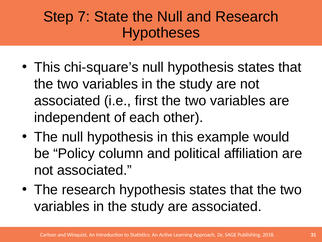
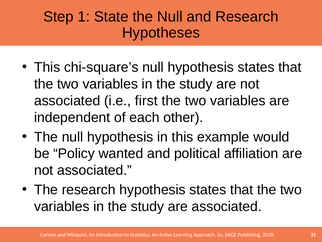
7: 7 -> 1
column: column -> wanted
